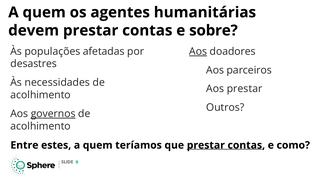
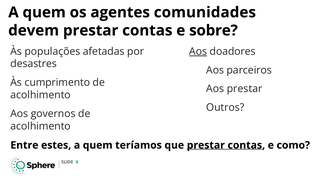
humanitárias: humanitárias -> comunidades
necessidades: necessidades -> cumprimento
governos underline: present -> none
